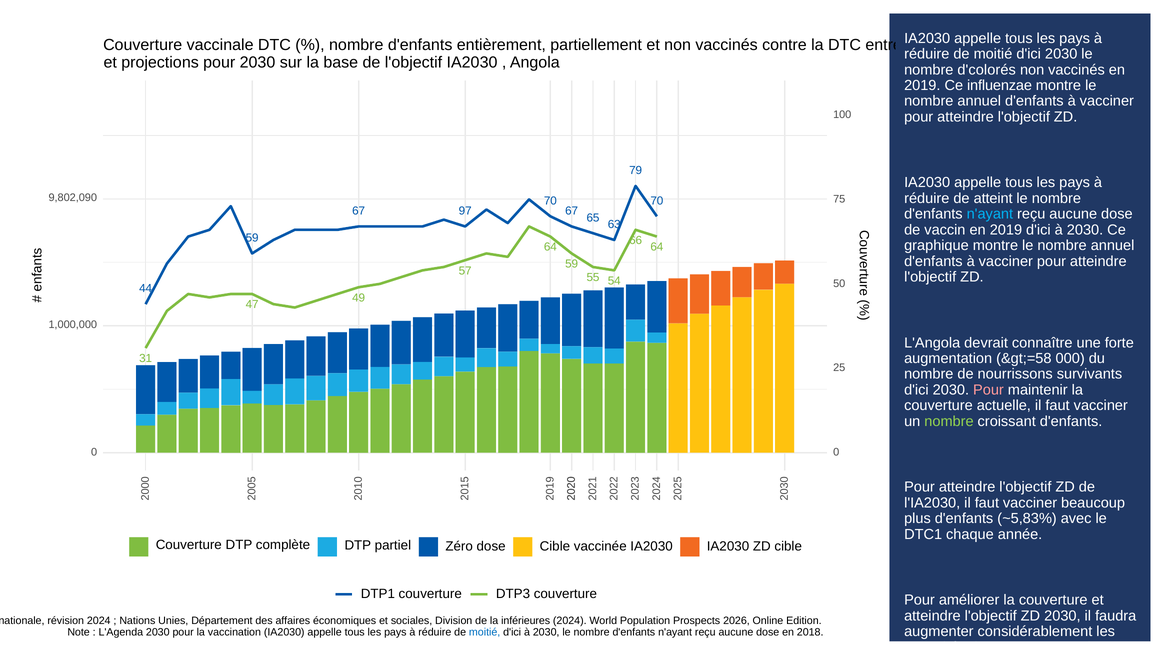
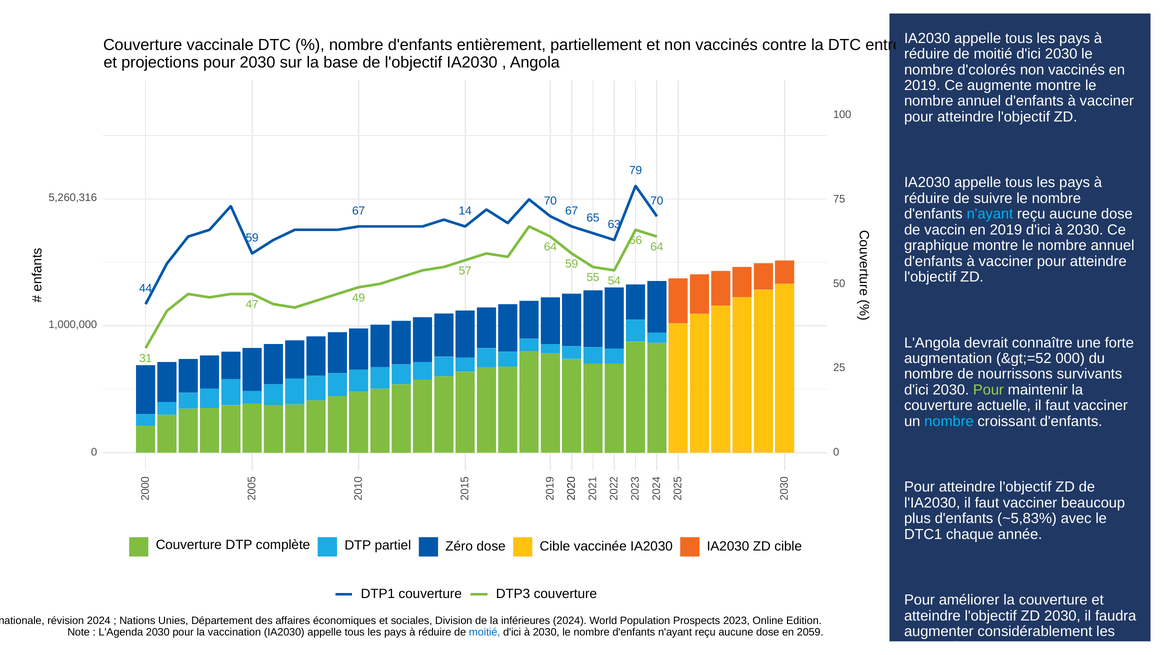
influenzae: influenzae -> augmente
atteint: atteint -> suivre
9,802,090: 9,802,090 -> 5,260,316
97: 97 -> 14
&gt;=58: &gt;=58 -> &gt;=52
Pour at (988, 390) colour: pink -> light green
nombre at (949, 422) colour: light green -> light blue
2026: 2026 -> 2023
2018: 2018 -> 2059
